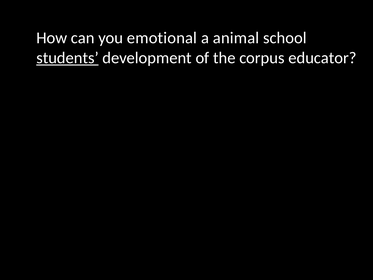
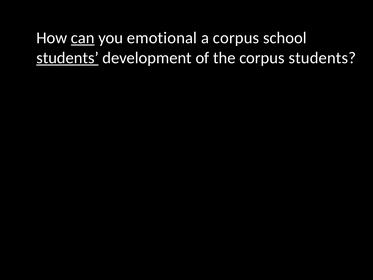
can underline: none -> present
a animal: animal -> corpus
corpus educator: educator -> students
